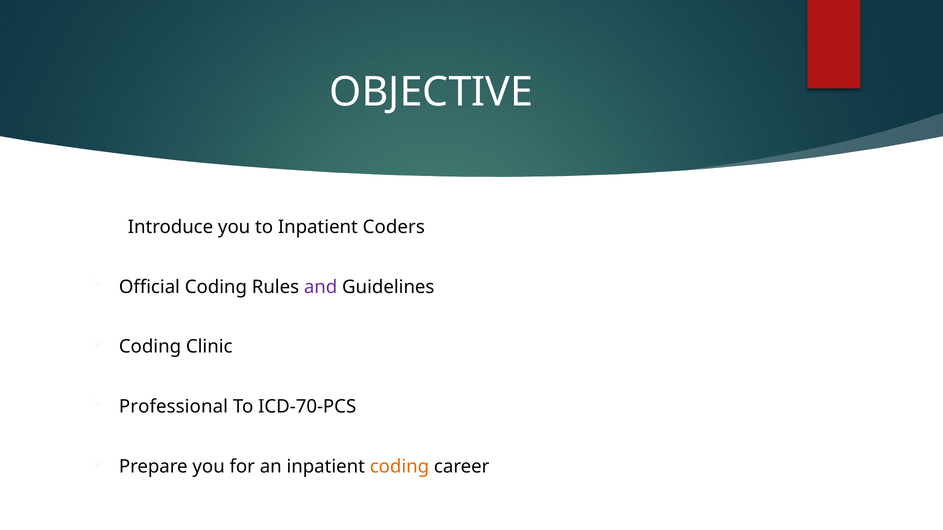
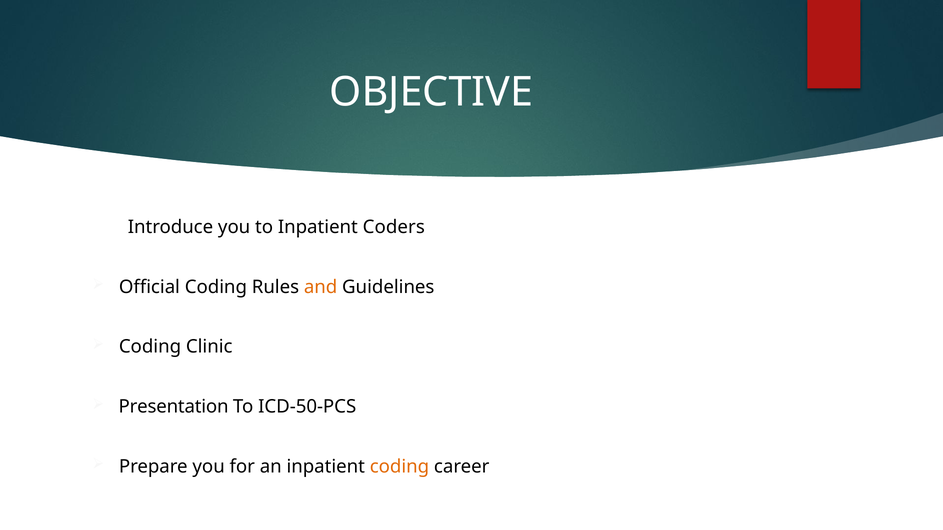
and colour: purple -> orange
Professional: Professional -> Presentation
ICD-70-PCS: ICD-70-PCS -> ICD-50-PCS
